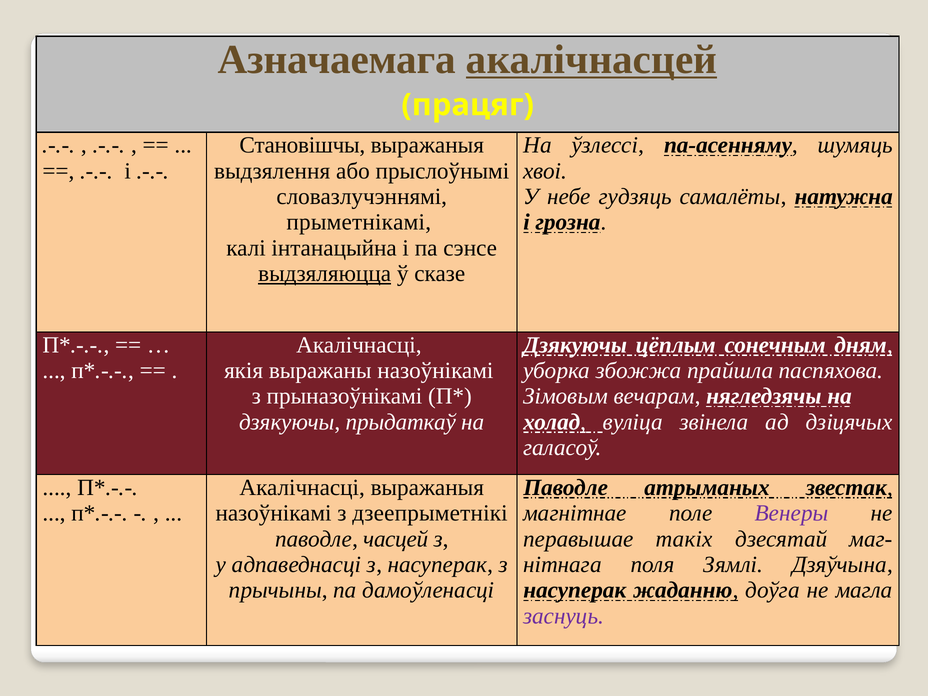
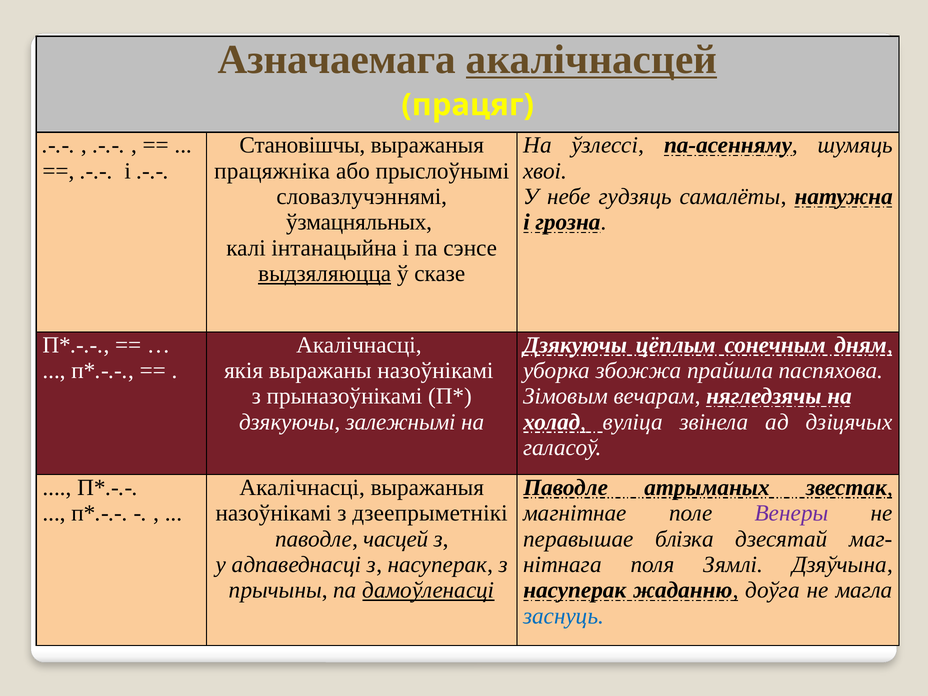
выдзялення: выдзялення -> працяжніка
прыметнікамі: прыметнікамі -> ўзмацняльных
прыдаткаў: прыдаткаў -> залежнымі
такіх: такіх -> блізка
дамоўленасці underline: none -> present
заснуць colour: purple -> blue
